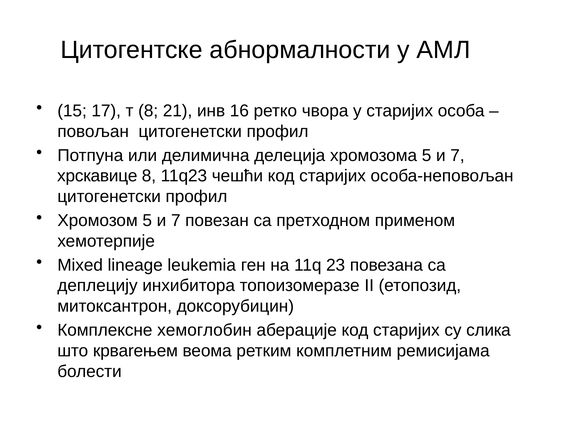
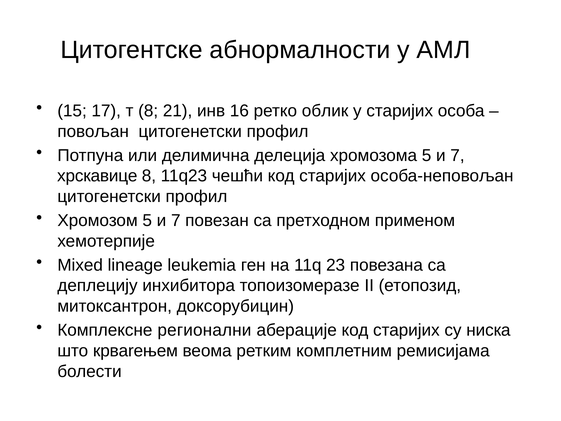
чвора: чвора -> облик
хемоглобин: хемоглобин -> регионални
слика: слика -> ниска
